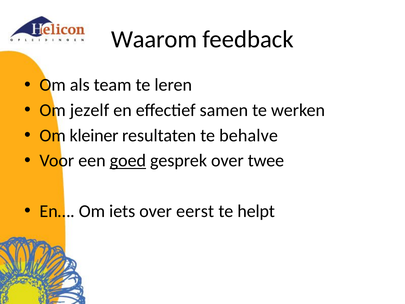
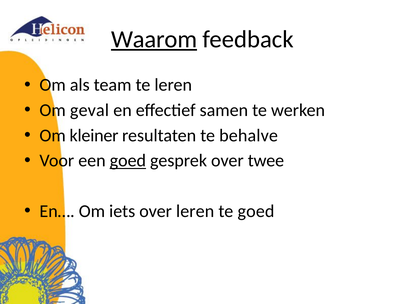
Waarom underline: none -> present
jezelf: jezelf -> geval
over eerst: eerst -> leren
te helpt: helpt -> goed
